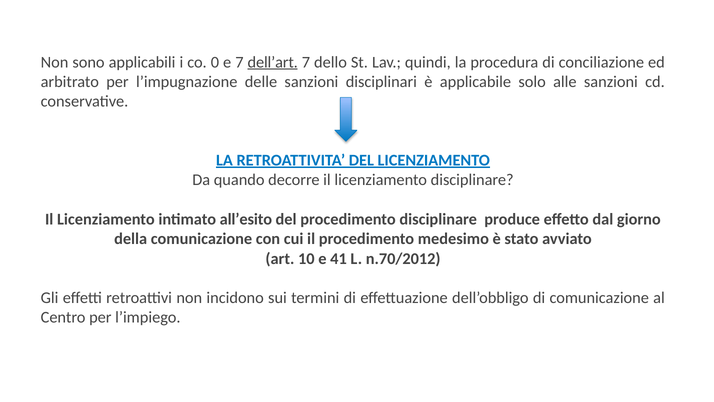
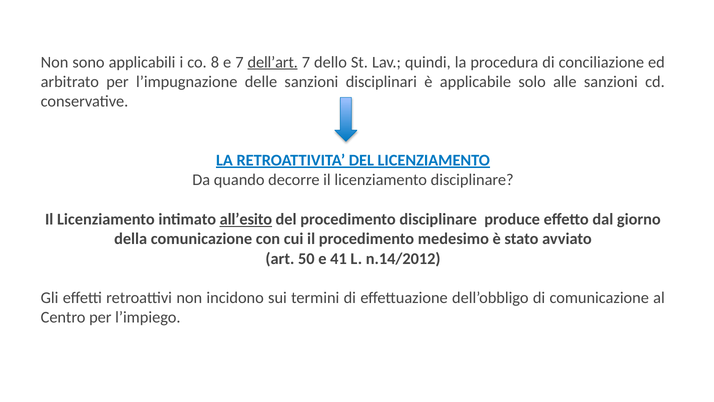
0: 0 -> 8
all’esito underline: none -> present
10: 10 -> 50
n.70/2012: n.70/2012 -> n.14/2012
